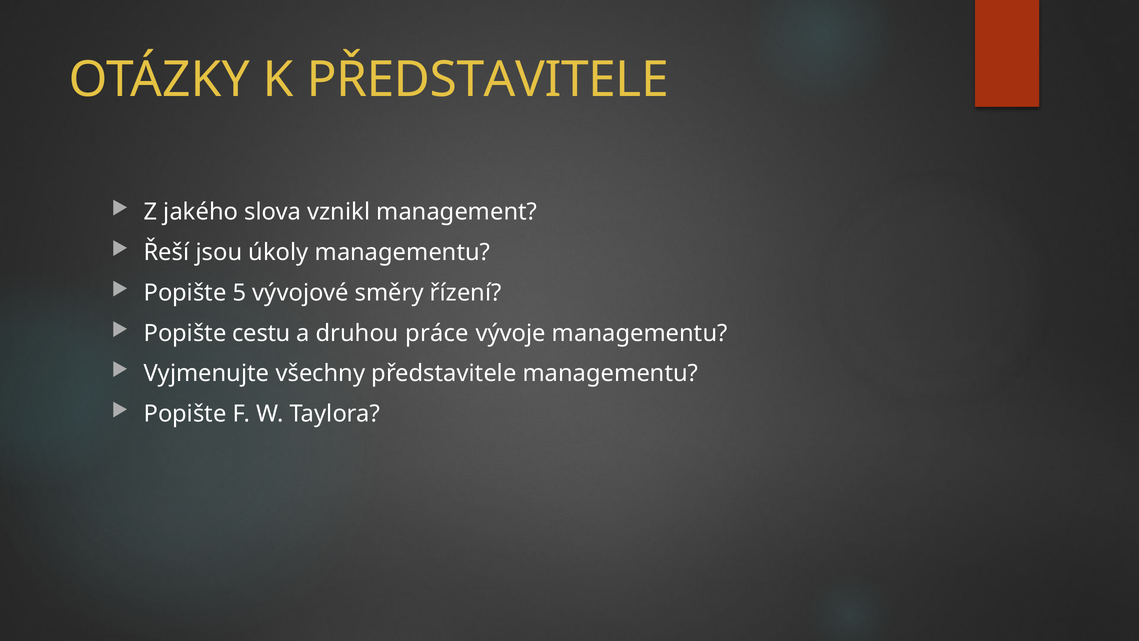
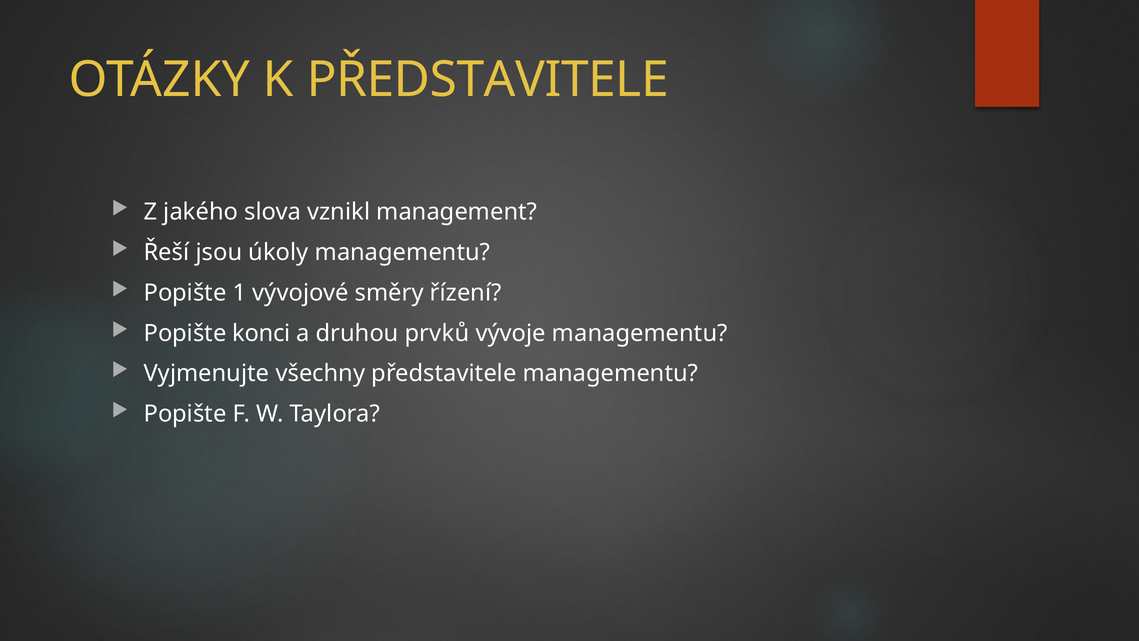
5: 5 -> 1
cestu: cestu -> konci
práce: práce -> prvků
